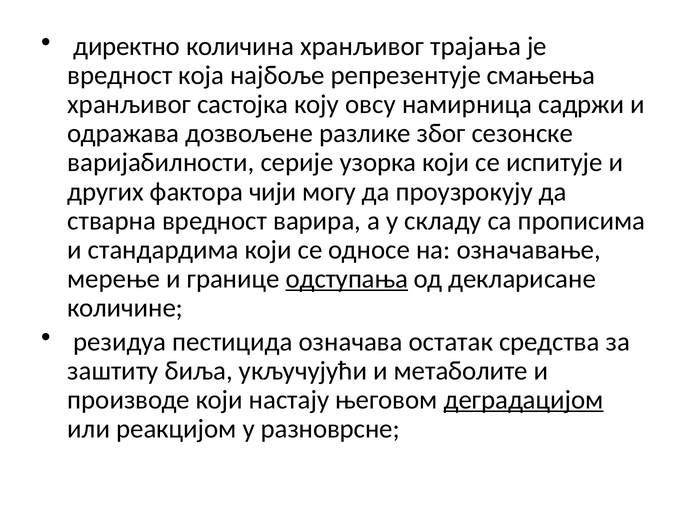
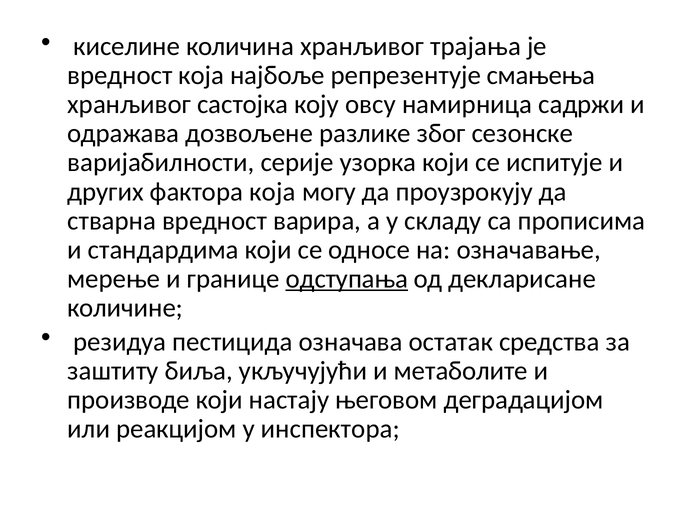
директно: директно -> киселине
фактора чији: чији -> која
деградацијом underline: present -> none
разноврсне: разноврсне -> инспектора
